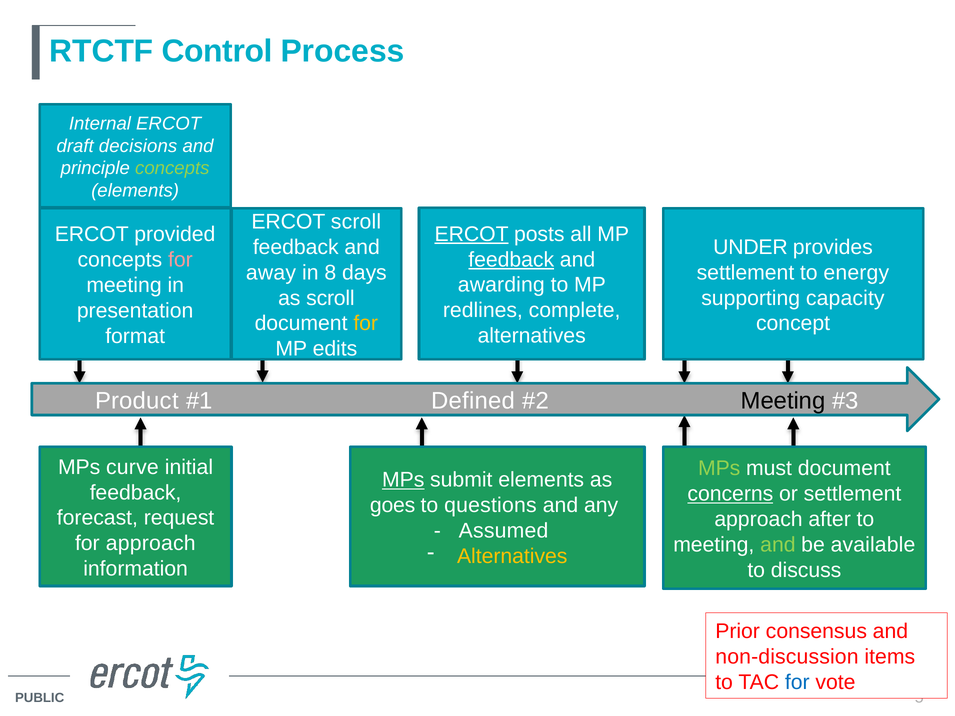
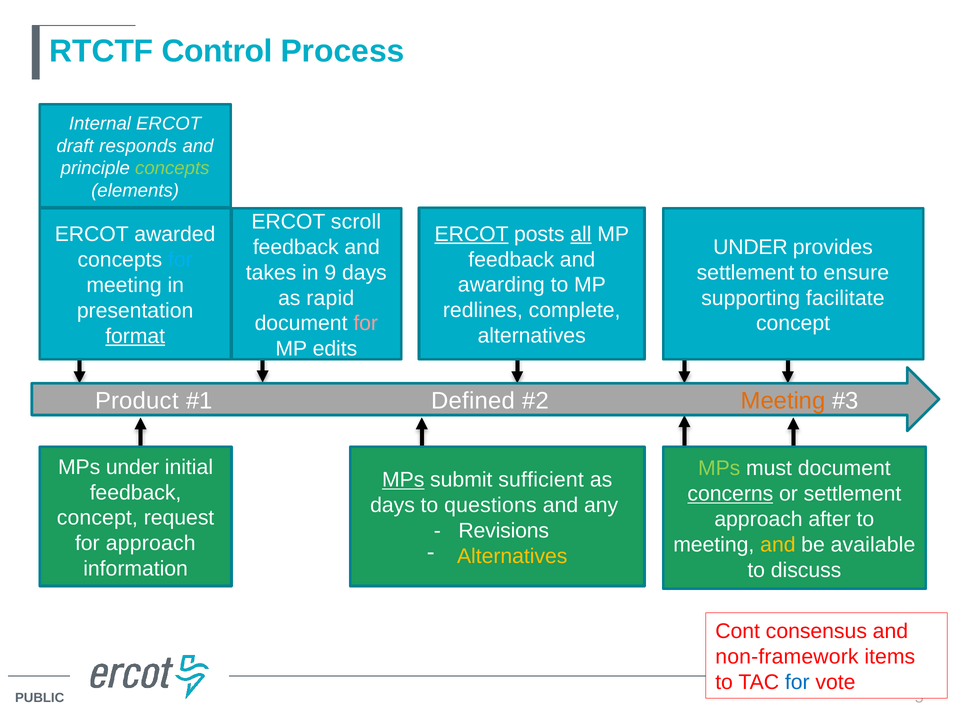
decisions: decisions -> responds
all underline: none -> present
provided: provided -> awarded
feedback at (511, 260) underline: present -> none
for at (180, 260) colour: pink -> light blue
away: away -> takes
8: 8 -> 9
energy: energy -> ensure
as scroll: scroll -> rapid
capacity: capacity -> facilitate
for at (366, 324) colour: yellow -> pink
format underline: none -> present
Meeting at (783, 401) colour: black -> orange
MPs curve: curve -> under
submit elements: elements -> sufficient
goes at (393, 505): goes -> days
forecast at (97, 518): forecast -> concept
Assumed: Assumed -> Revisions
and at (778, 545) colour: light green -> yellow
Prior: Prior -> Cont
non-discussion: non-discussion -> non-framework
